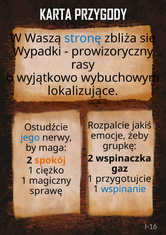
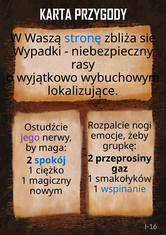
prowizoryczny: prowizoryczny -> niebezpieczny
jakiś: jakiś -> nogi
jego colour: blue -> purple
wspinaczka: wspinaczka -> przeprosiny
spokój colour: orange -> blue
przygotujcie: przygotujcie -> smakołyków
sprawę: sprawę -> nowym
